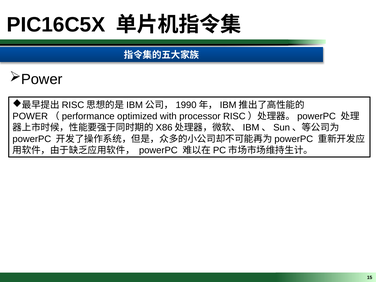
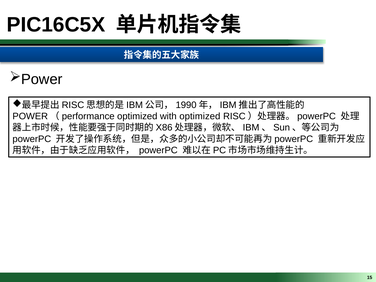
with processor: processor -> optimized
